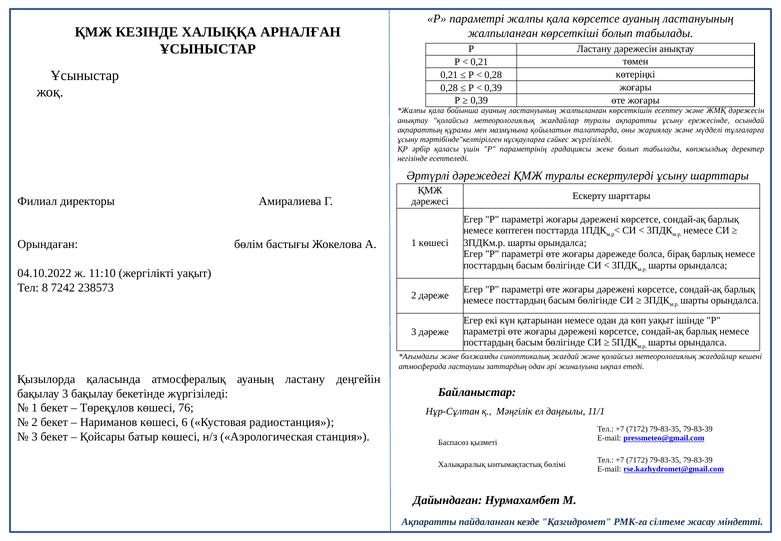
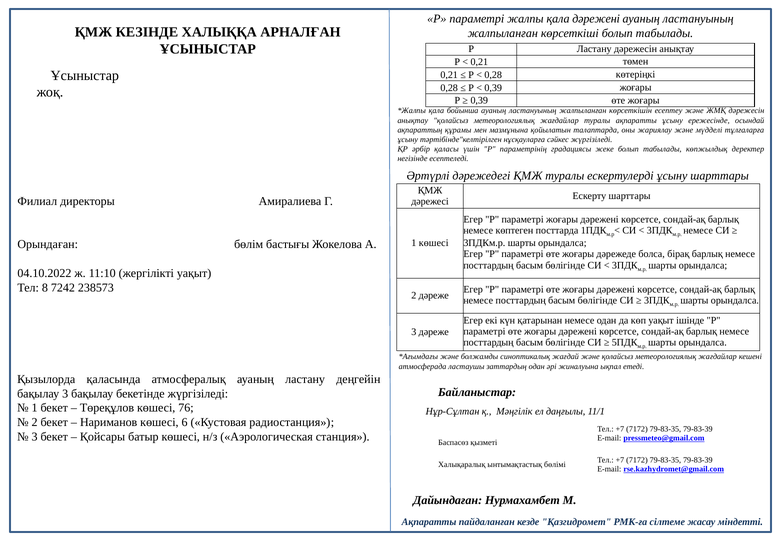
қала көрсетсе: көрсетсе -> дәрежені
